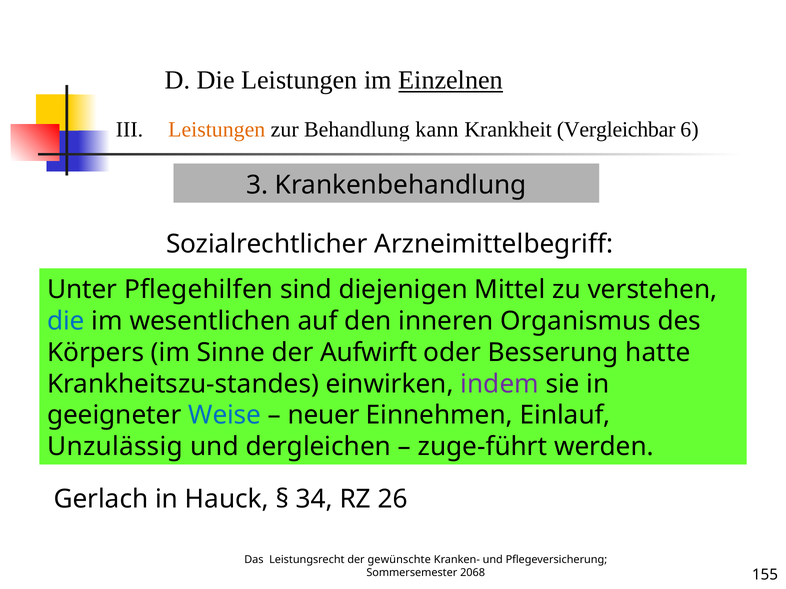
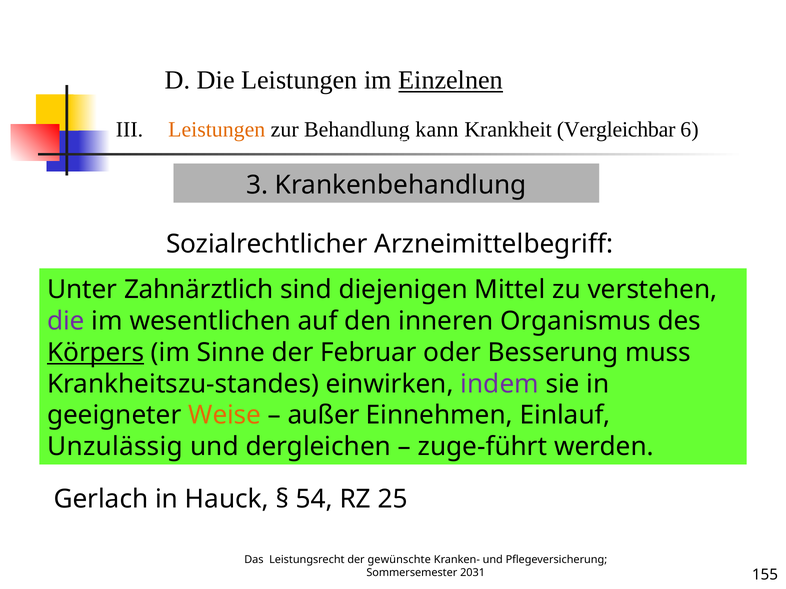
Pflegehilfen: Pflegehilfen -> Zahnärztlich
die at (66, 321) colour: blue -> purple
Körpers underline: none -> present
Aufwirft: Aufwirft -> Februar
hatte: hatte -> muss
Weise colour: blue -> orange
neuer: neuer -> außer
34: 34 -> 54
26: 26 -> 25
2068: 2068 -> 2031
